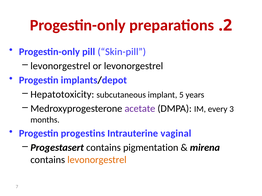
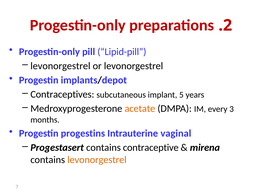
Skin-pill: Skin-pill -> Lipid-pill
Hepatotoxicity: Hepatotoxicity -> Contraceptives
acetate colour: purple -> orange
pigmentation: pigmentation -> contraceptive
